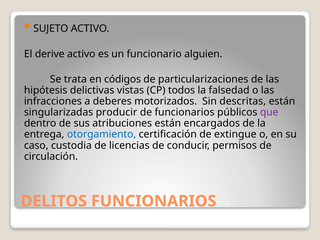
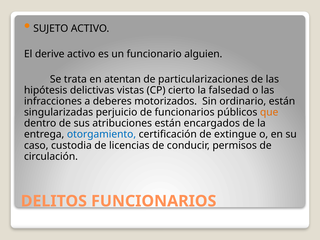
códigos: códigos -> atentan
todos: todos -> cierto
descritas: descritas -> ordinario
producir: producir -> perjuicio
que colour: purple -> orange
